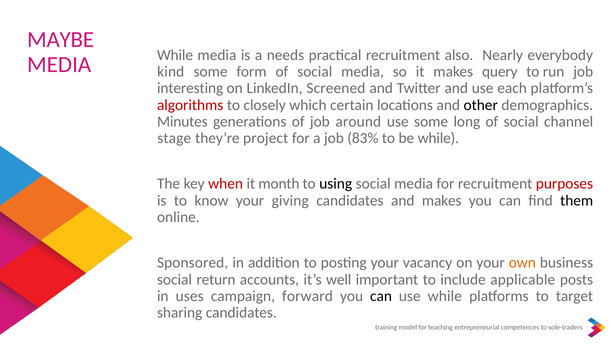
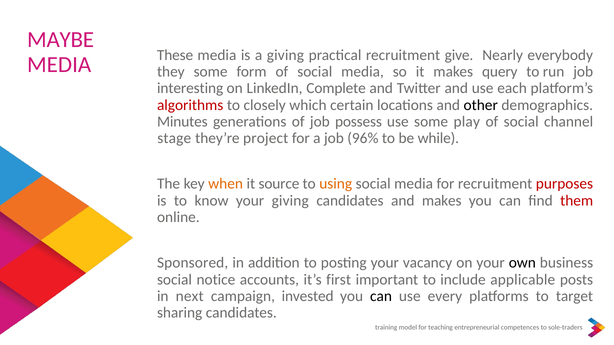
MEDIA While: While -> These
a needs: needs -> giving
also: also -> give
kind: kind -> they
Screened: Screened -> Complete
around: around -> possess
long: long -> play
83%: 83% -> 96%
when colour: red -> orange
month: month -> source
using colour: black -> orange
them colour: black -> red
own colour: orange -> black
return: return -> notice
well: well -> first
uses: uses -> next
forward: forward -> invested
use while: while -> every
